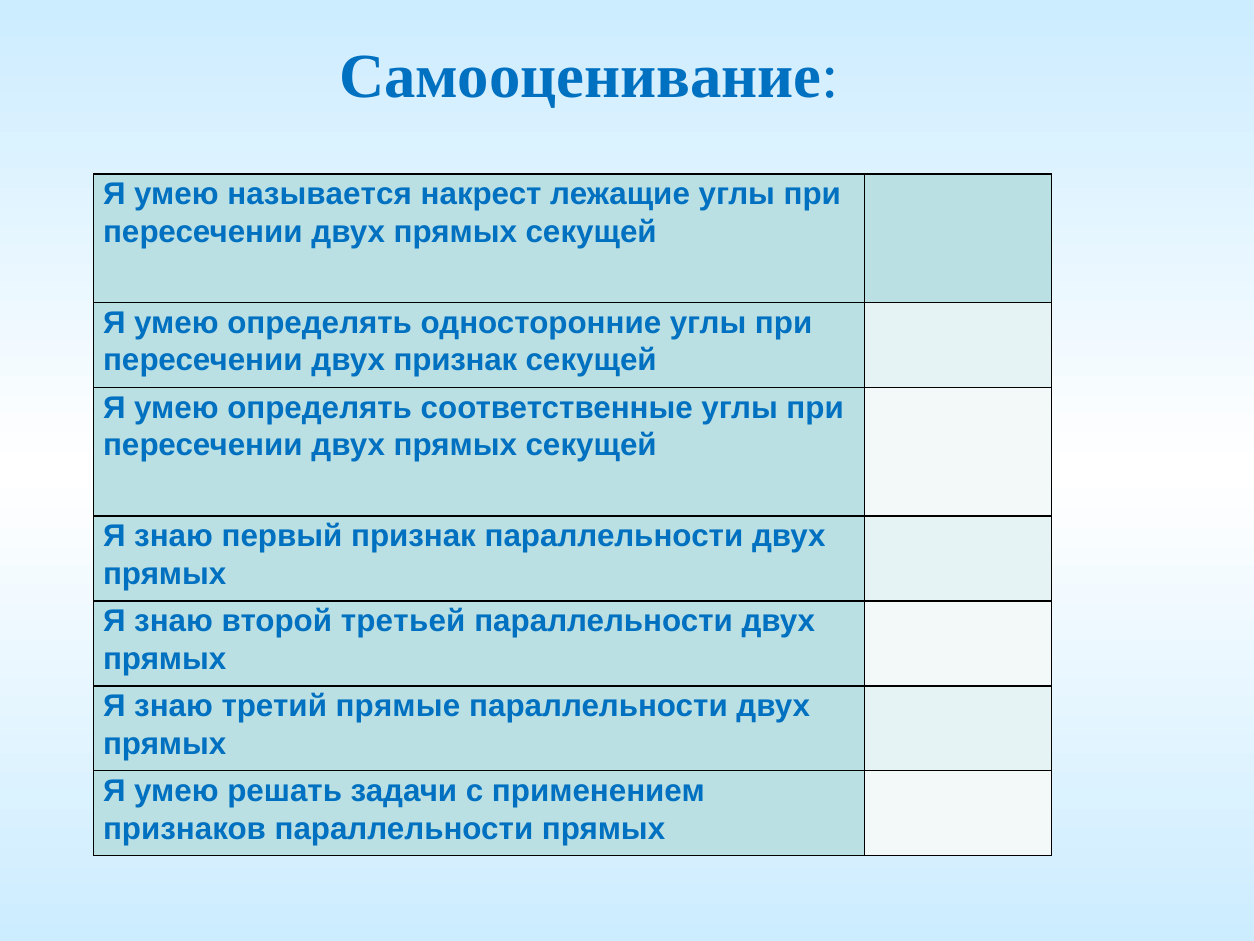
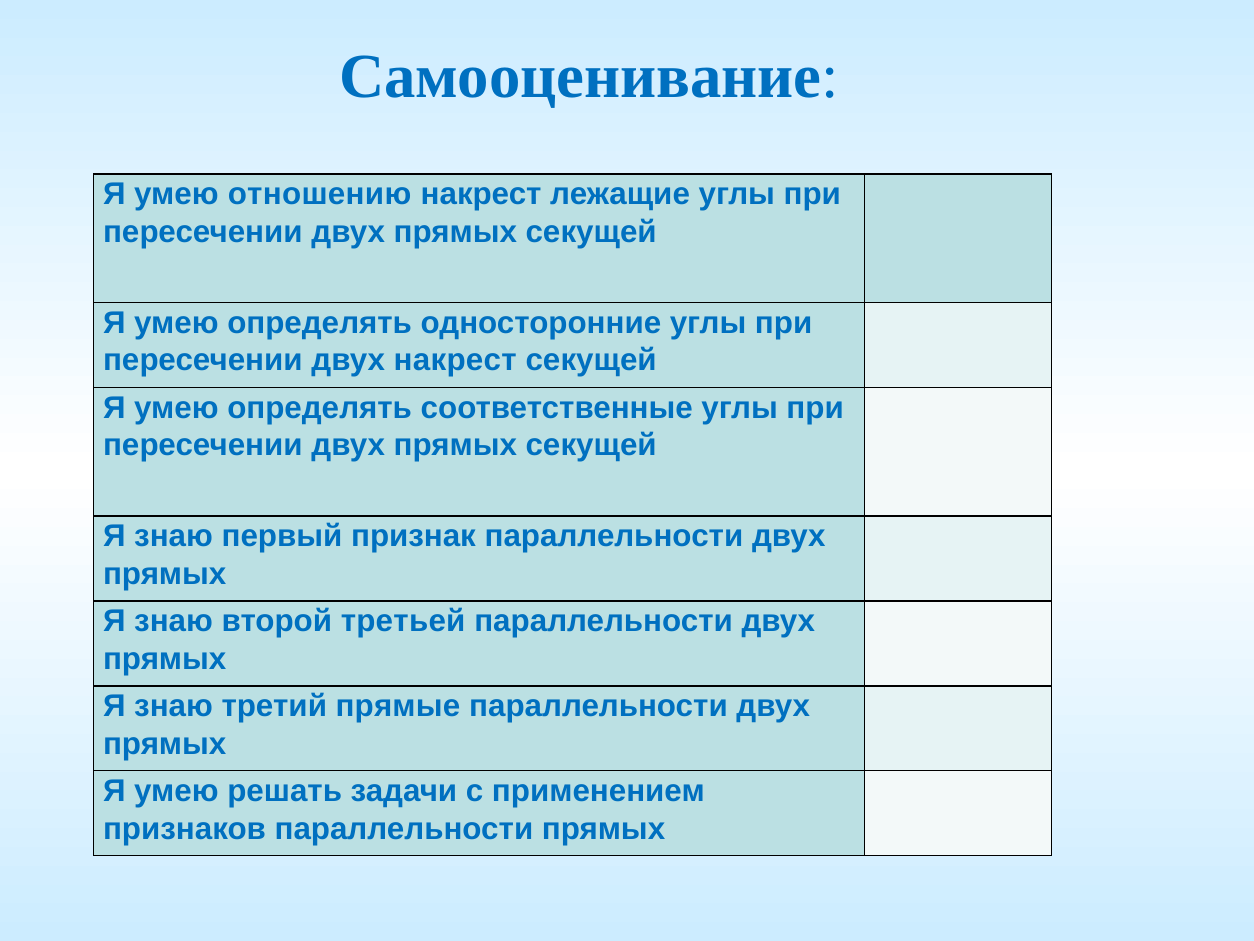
называется: называется -> отношению
двух признак: признак -> накрест
